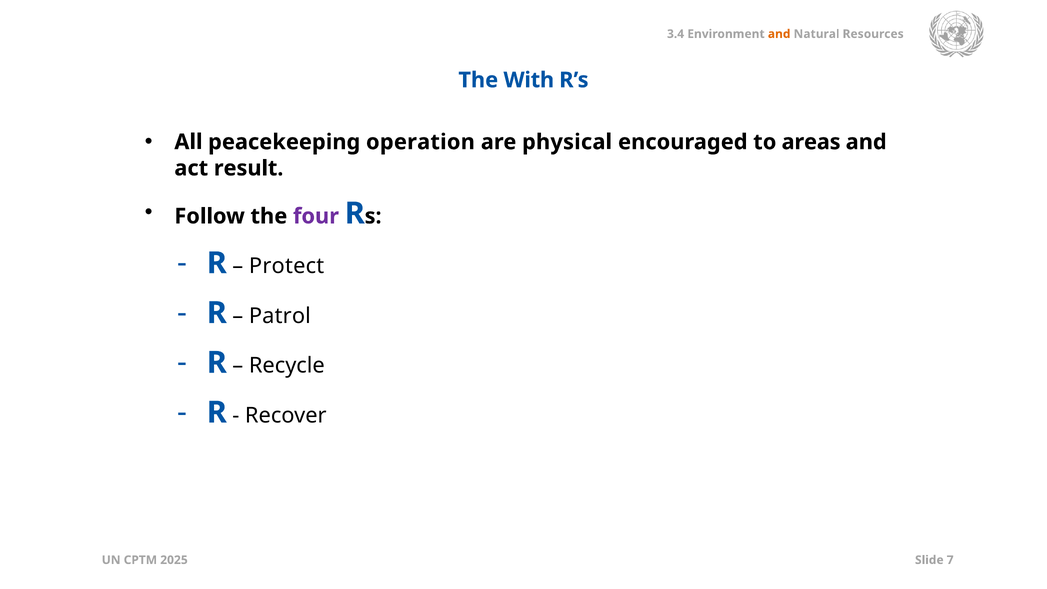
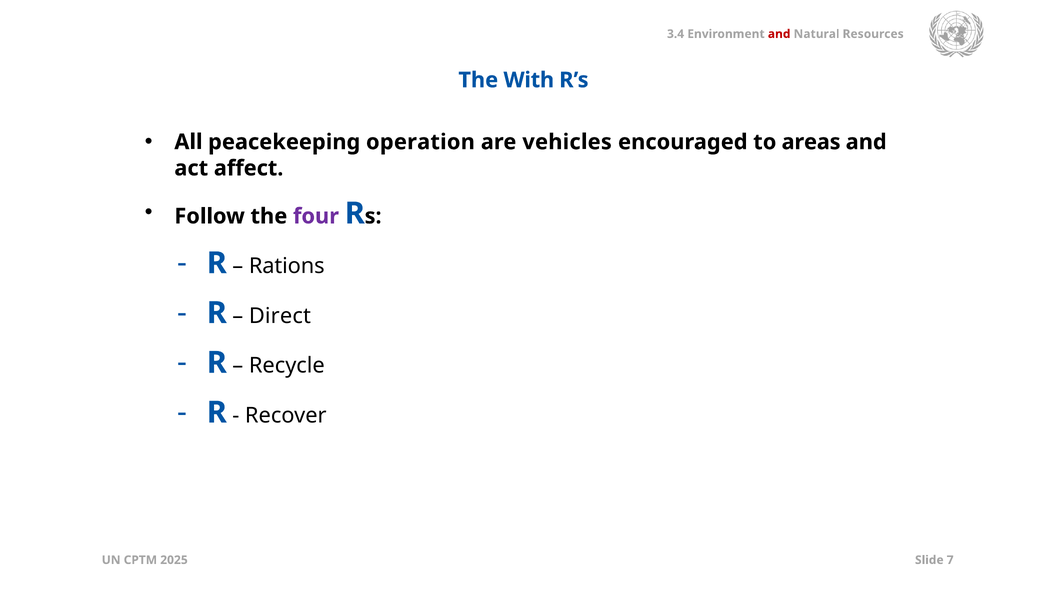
and at (779, 34) colour: orange -> red
physical: physical -> vehicles
result: result -> affect
Protect: Protect -> Rations
Patrol: Patrol -> Direct
